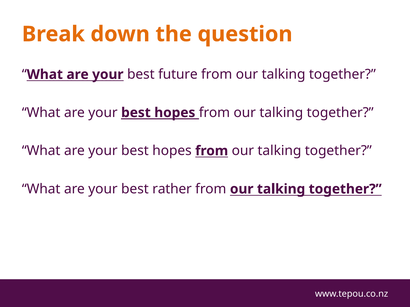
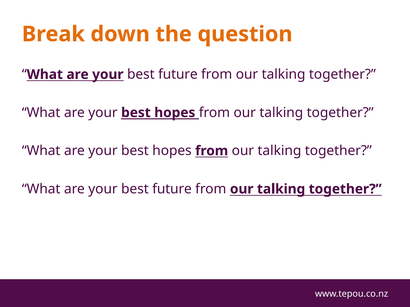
rather at (172, 189): rather -> future
